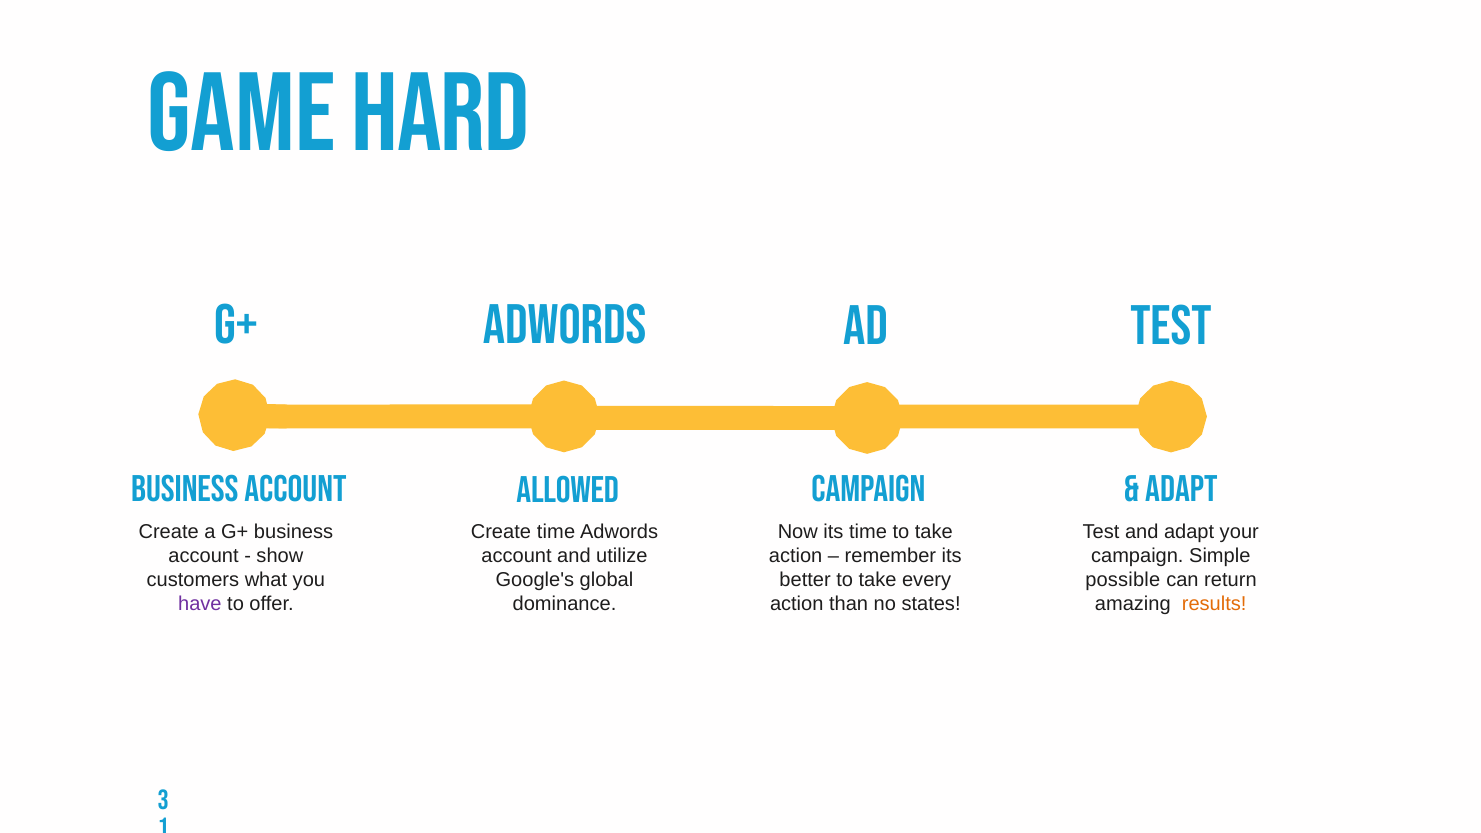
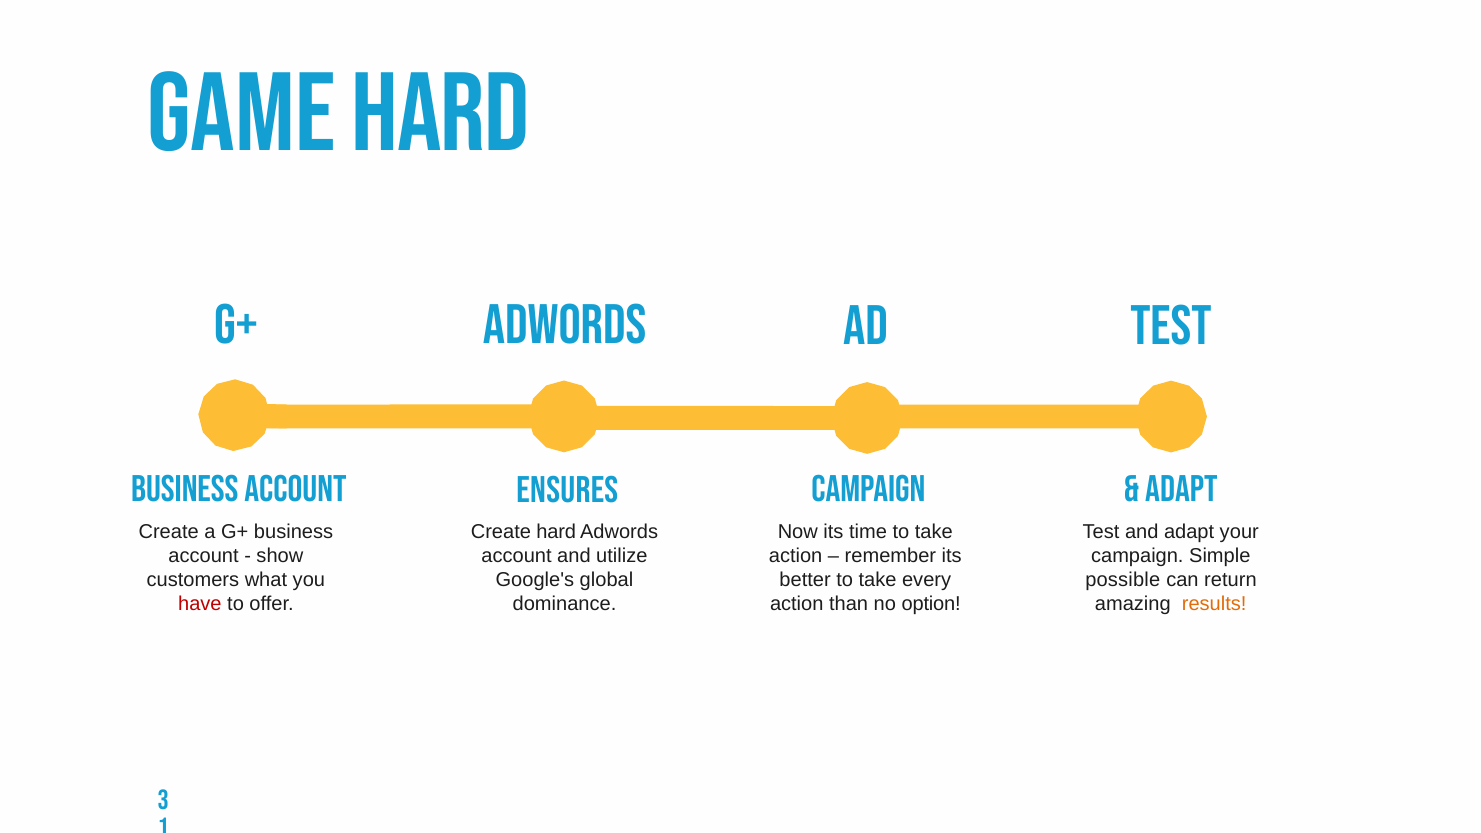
allowed: allowed -> ensures
Create time: time -> hard
have colour: purple -> red
states: states -> option
